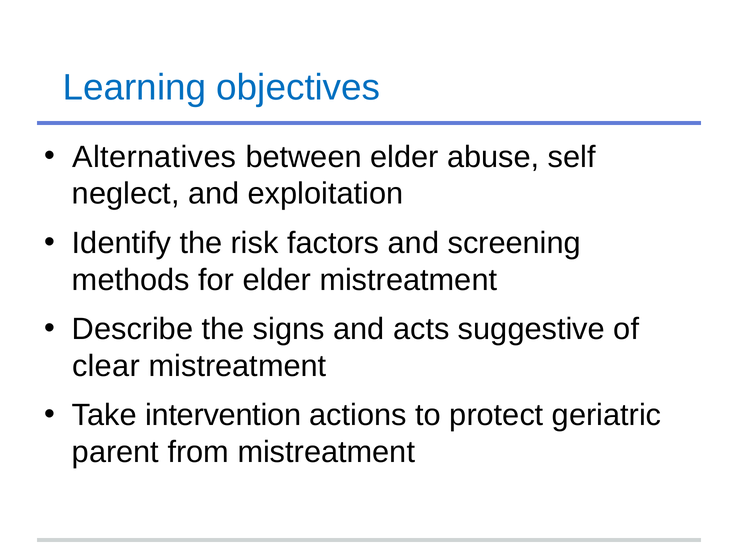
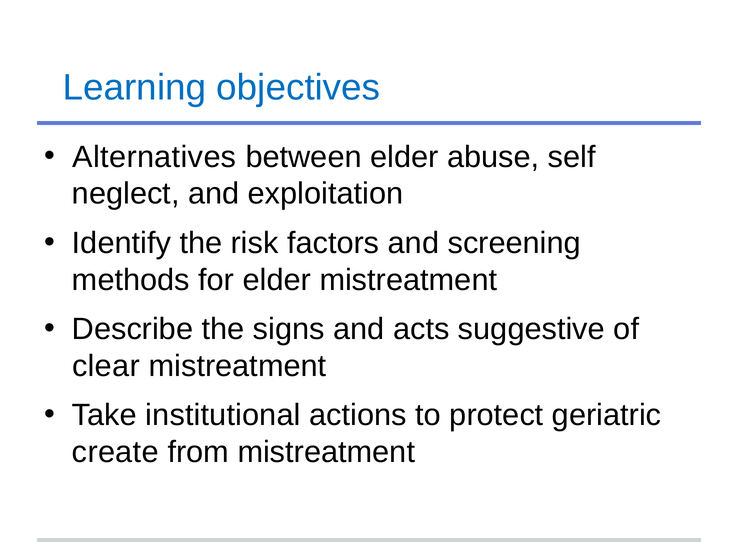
intervention: intervention -> institutional
parent: parent -> create
